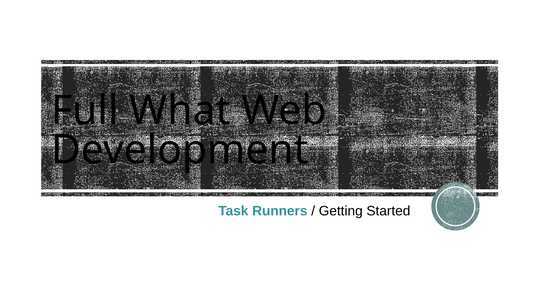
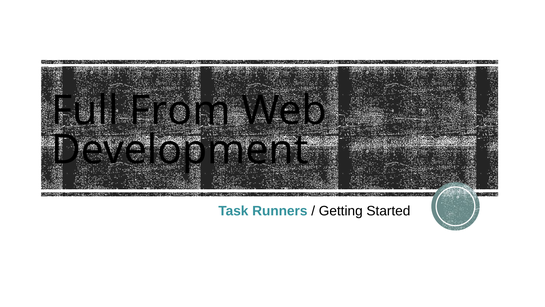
What: What -> From
